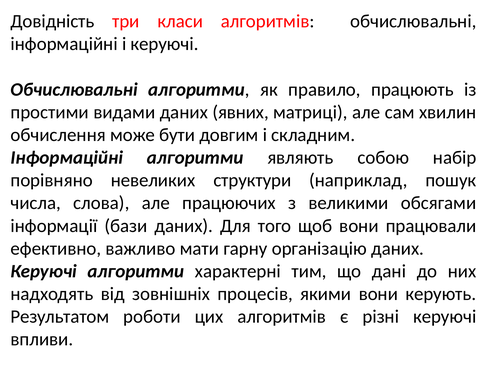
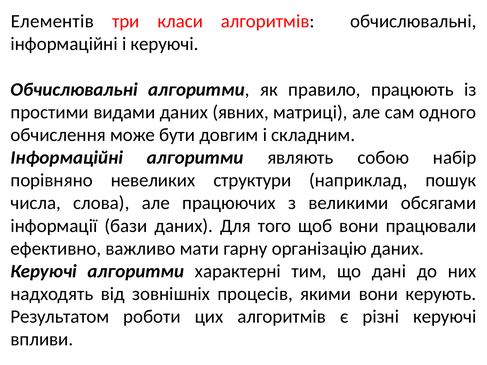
Довідність: Довідність -> Елементів
хвилин: хвилин -> одного
